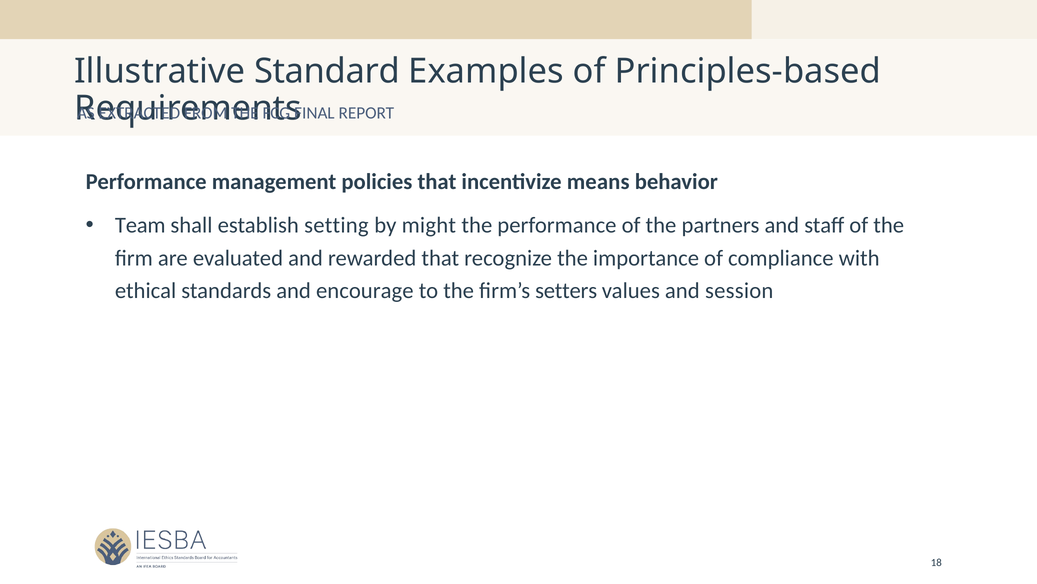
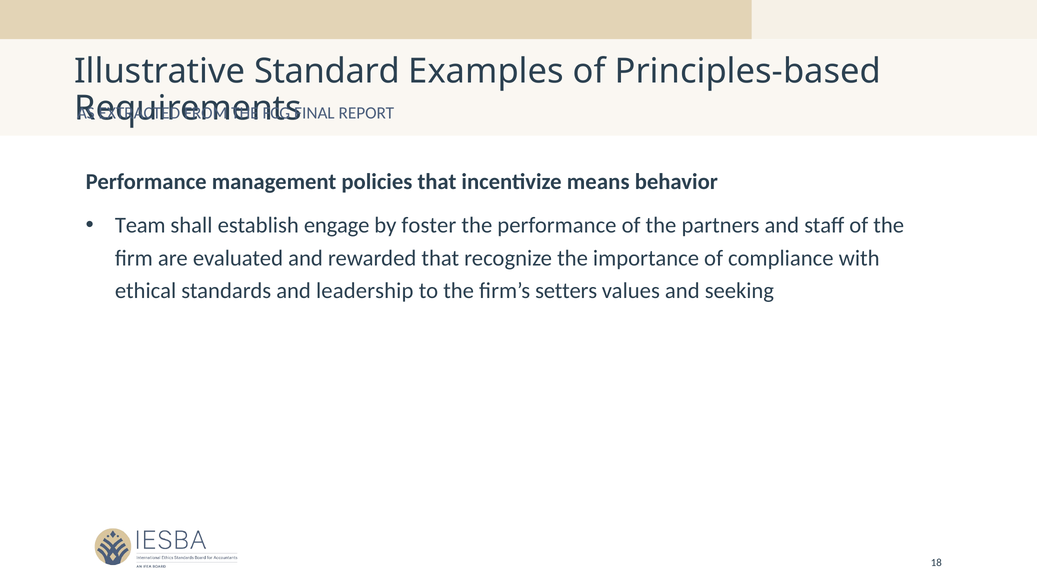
setting: setting -> engage
might: might -> foster
encourage: encourage -> leadership
session: session -> seeking
